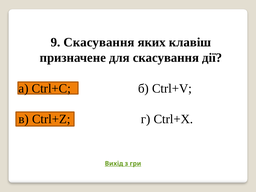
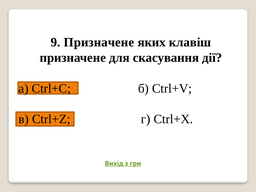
9 Скасування: Скасування -> Призначене
